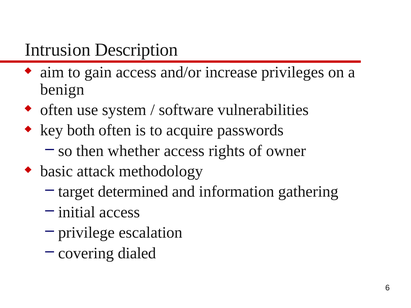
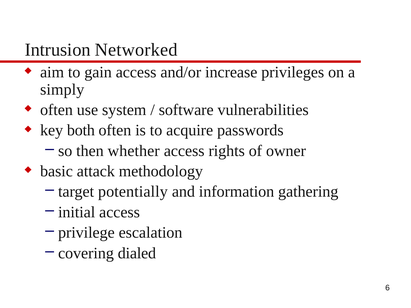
Description: Description -> Networked
benign: benign -> simply
determined: determined -> potentially
